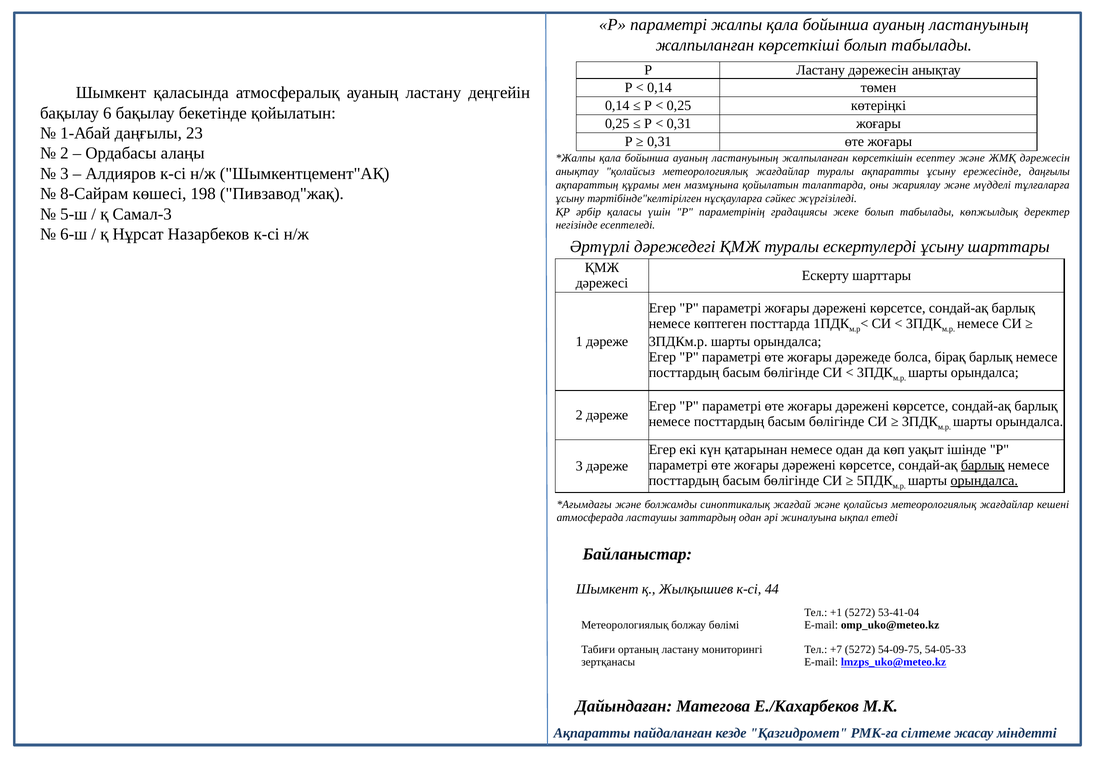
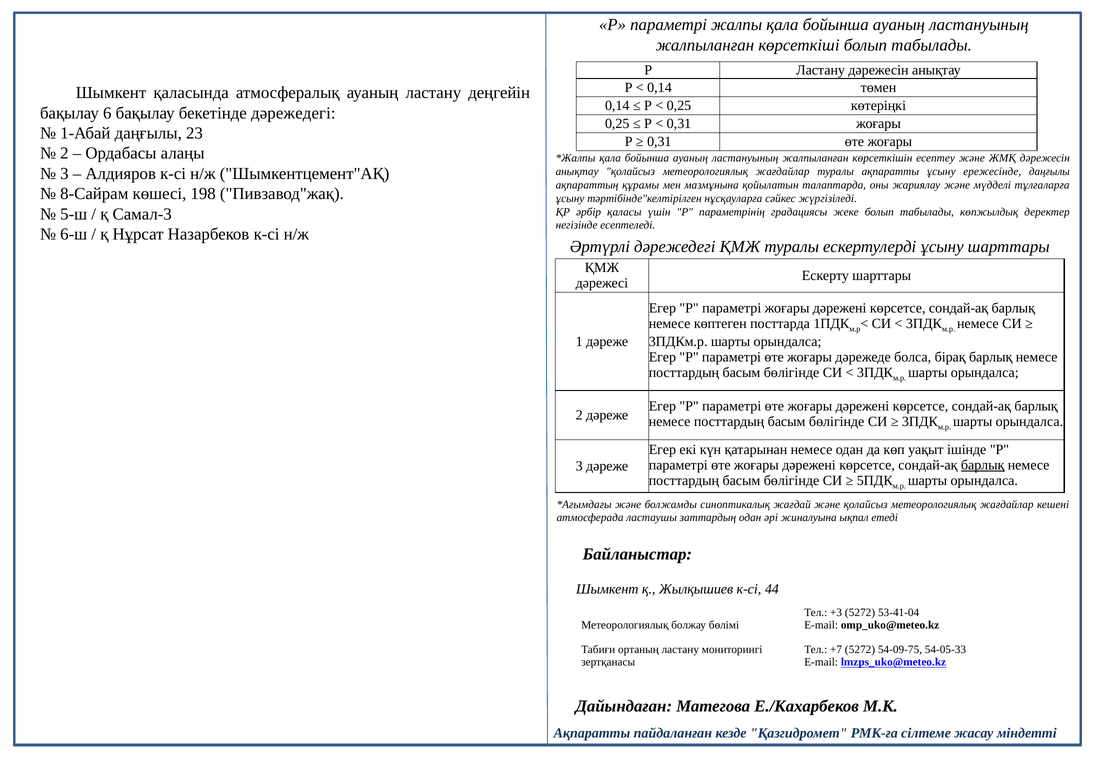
бекетінде қойылатын: қойылатын -> дәрежедегі
орындалса at (984, 481) underline: present -> none
+1: +1 -> +3
